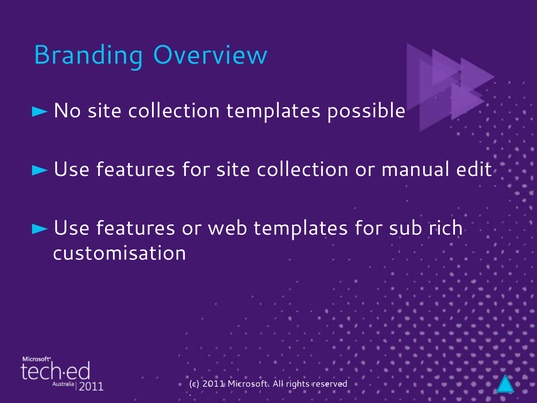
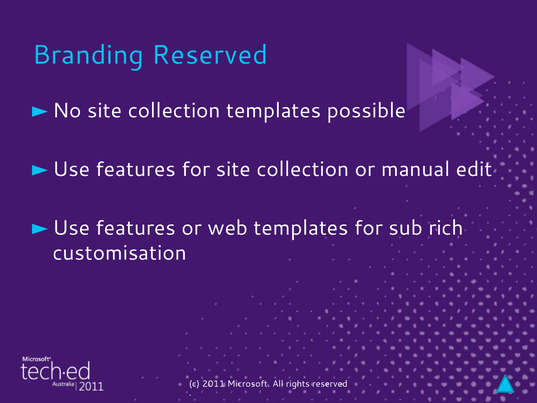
Branding Overview: Overview -> Reserved
